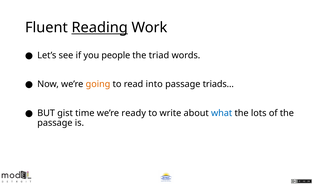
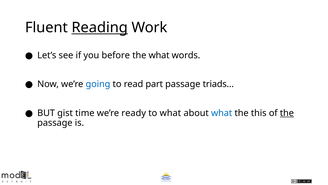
people: people -> before
the triad: triad -> what
going colour: orange -> blue
into: into -> part
to write: write -> what
lots: lots -> this
the at (287, 113) underline: none -> present
